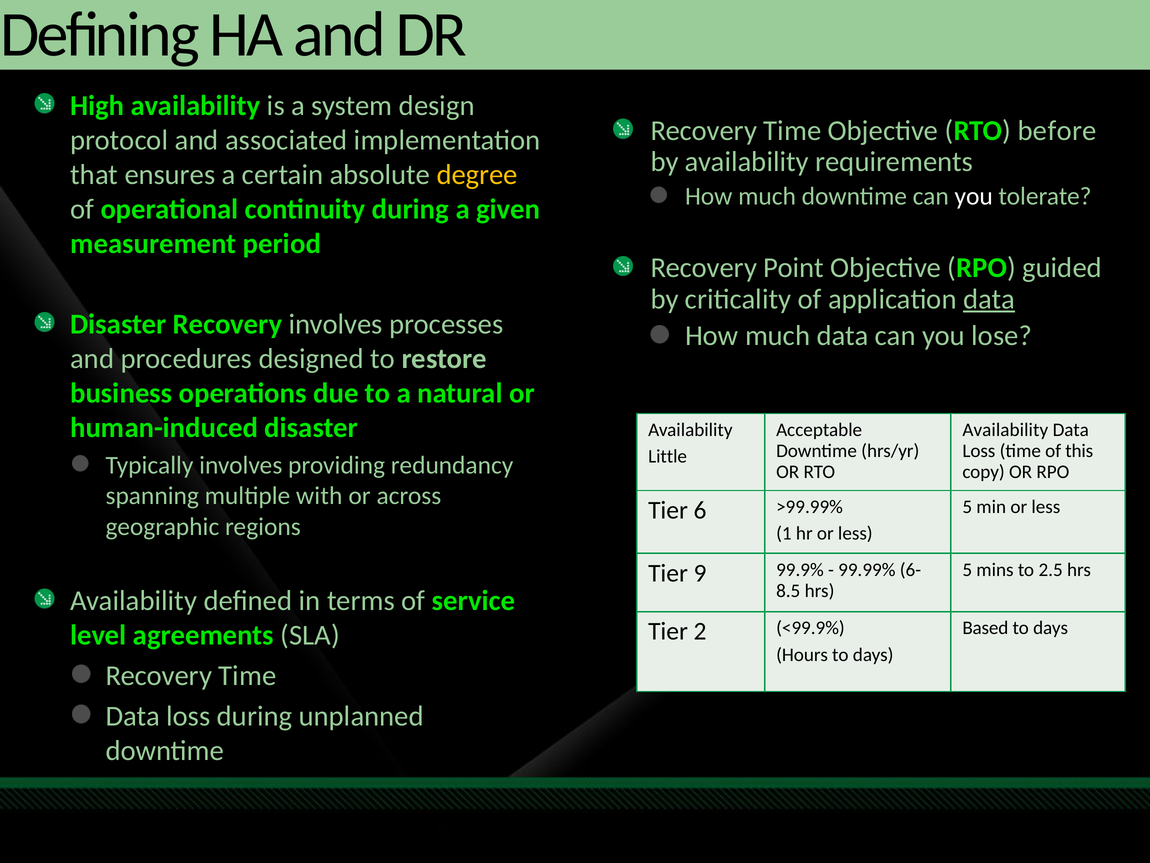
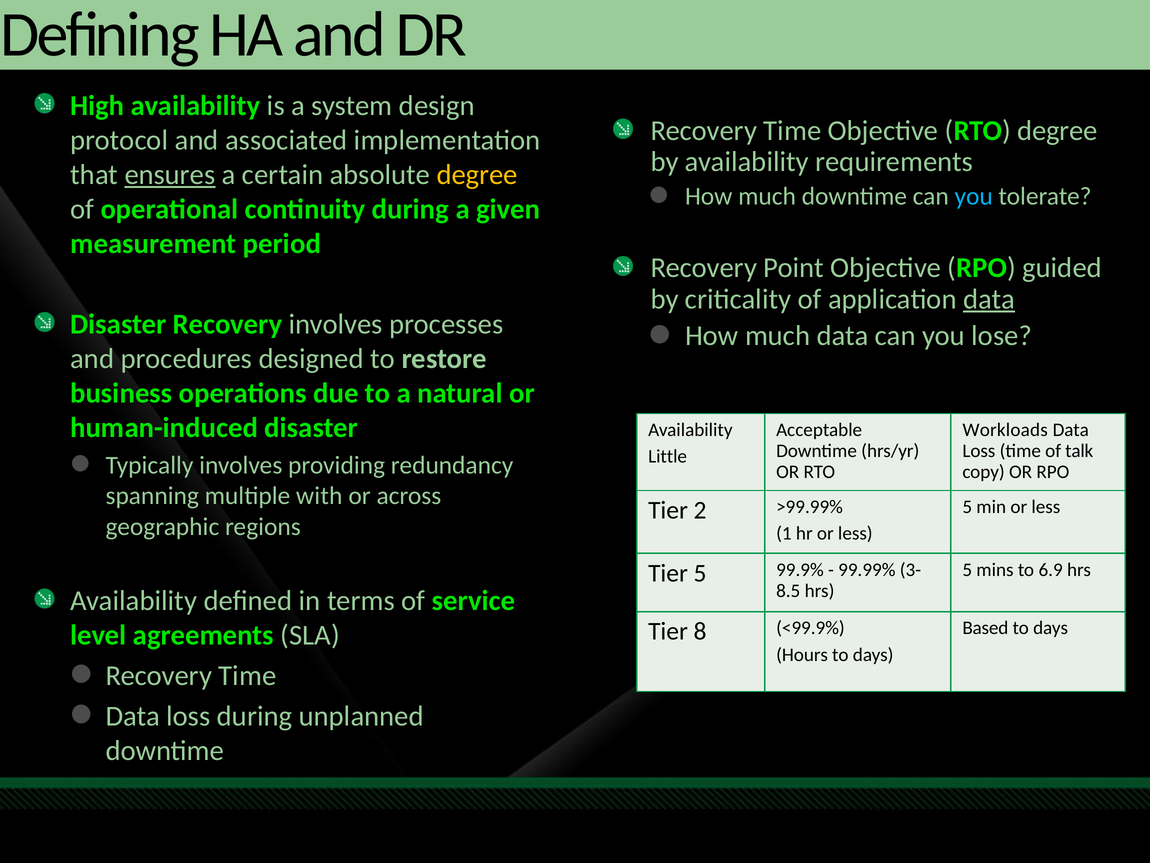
RTO before: before -> degree
ensures underline: none -> present
you at (974, 196) colour: white -> light blue
Availability at (1005, 430): Availability -> Workloads
this: this -> talk
6: 6 -> 2
2.5: 2.5 -> 6.9
Tier 9: 9 -> 5
6-: 6- -> 3-
2: 2 -> 8
